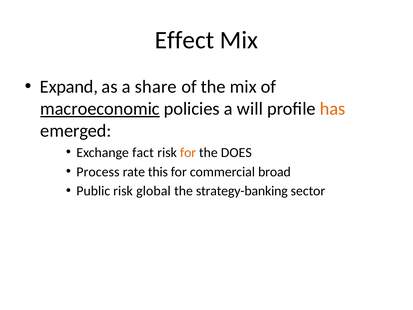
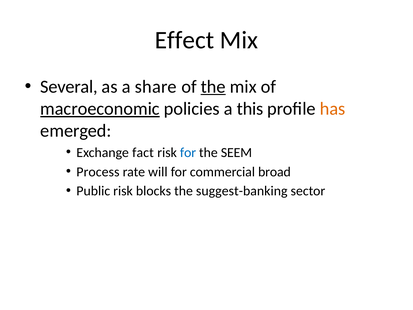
Expand: Expand -> Several
the at (213, 87) underline: none -> present
will: will -> this
for at (188, 152) colour: orange -> blue
DOES: DOES -> SEEM
this: this -> will
global: global -> blocks
strategy-banking: strategy-banking -> suggest-banking
